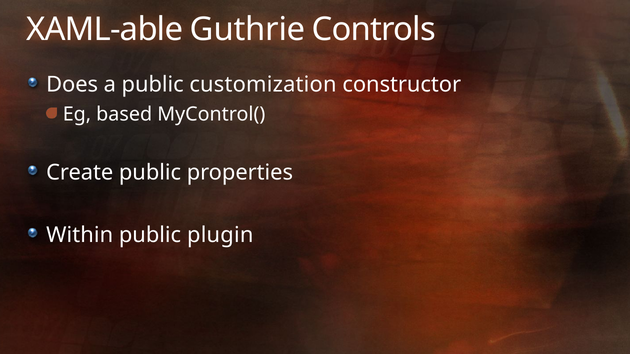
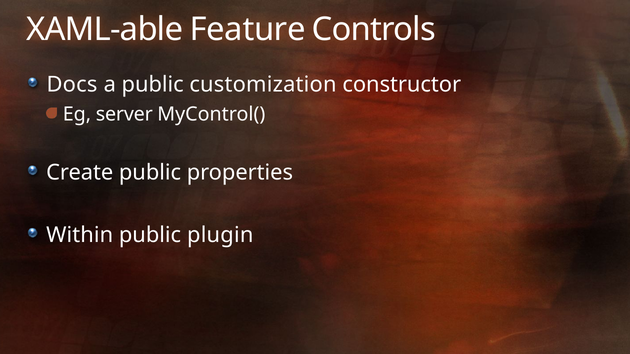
Guthrie: Guthrie -> Feature
Does: Does -> Docs
based: based -> server
